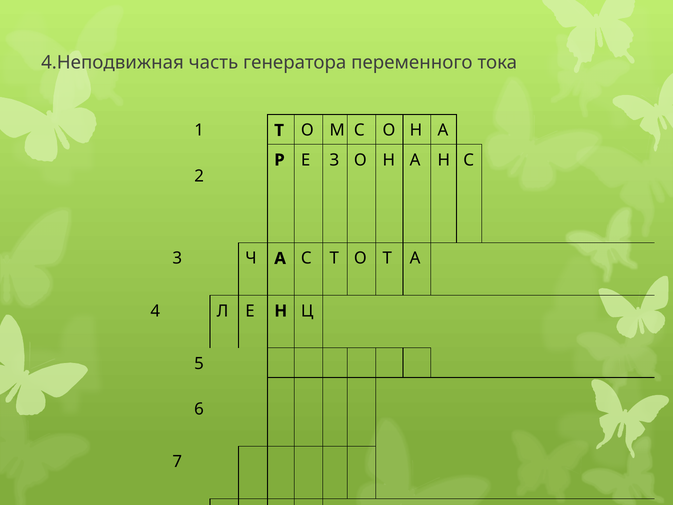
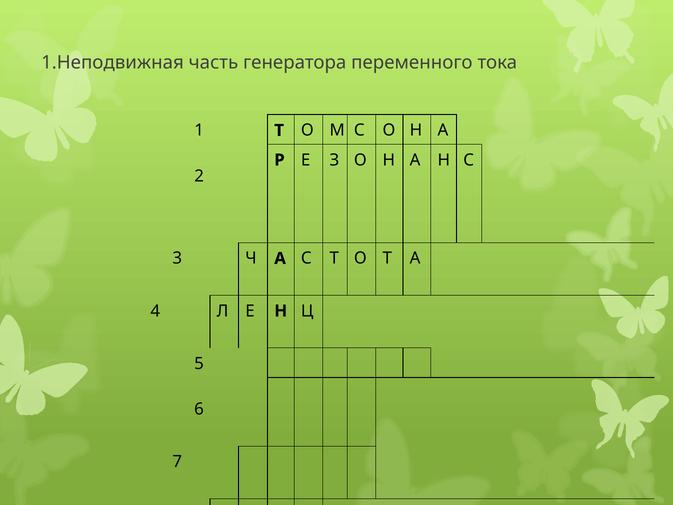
4.Неподвижная: 4.Неподвижная -> 1.Неподвижная
